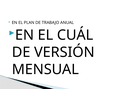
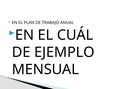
VERSIÓN: VERSIÓN -> EJEMPLO
